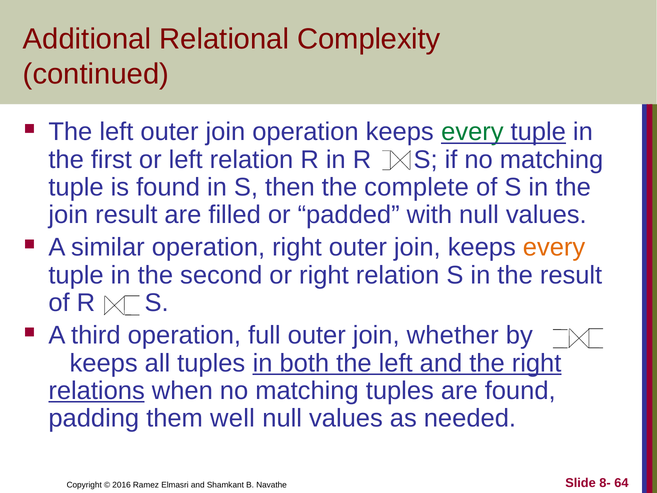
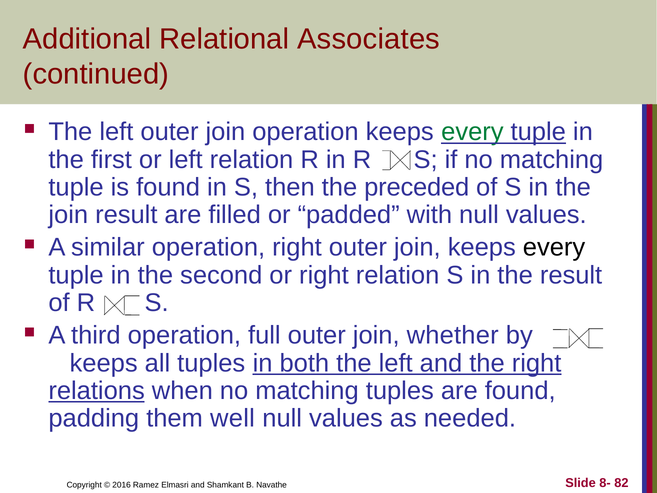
Complexity: Complexity -> Associates
complete: complete -> preceded
every at (554, 247) colour: orange -> black
64: 64 -> 82
